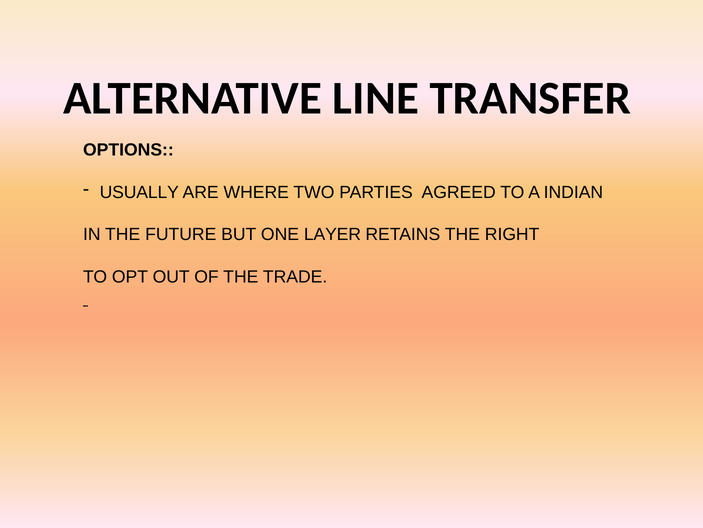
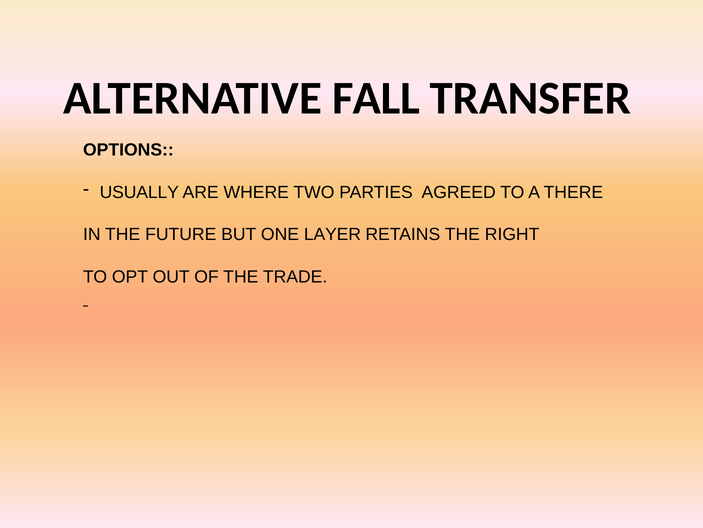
LINE: LINE -> FALL
INDIAN: INDIAN -> THERE
